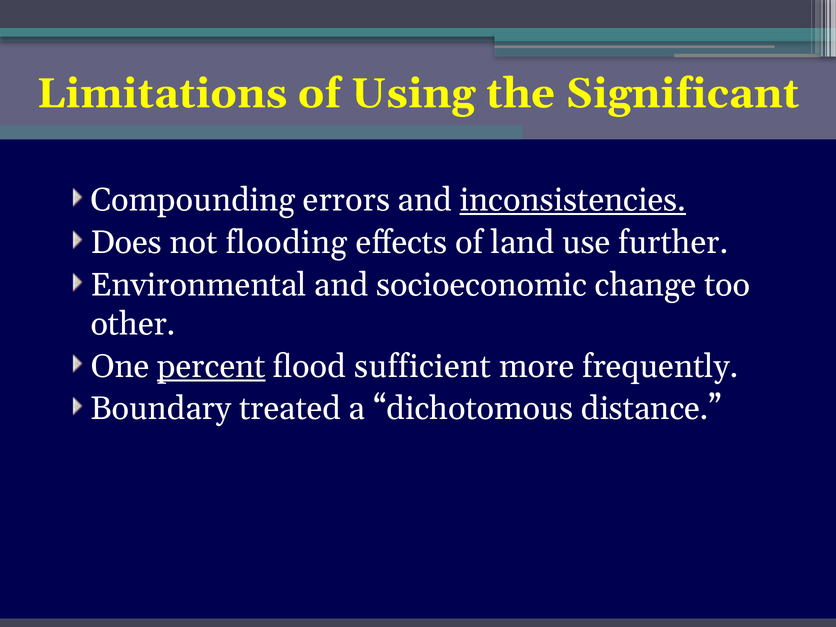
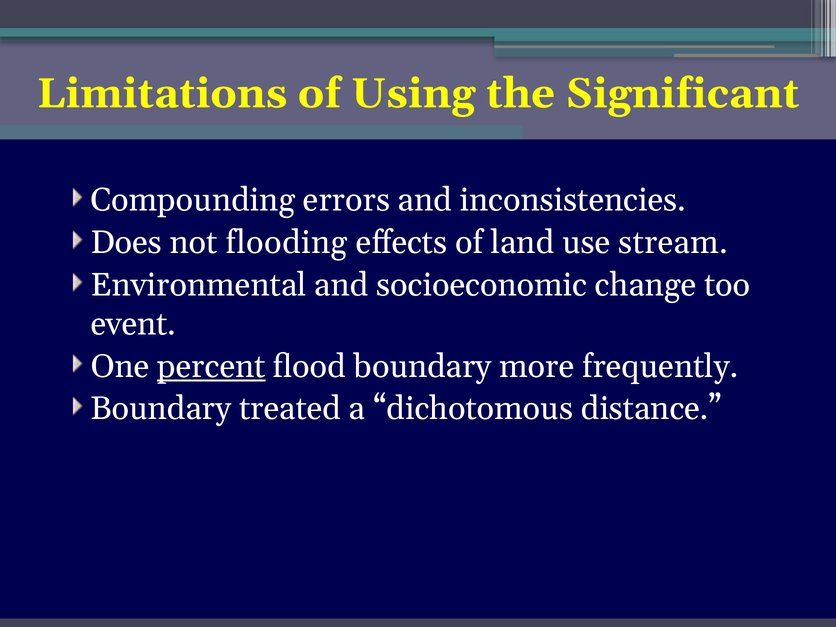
inconsistencies underline: present -> none
further: further -> stream
other: other -> event
flood sufficient: sufficient -> boundary
